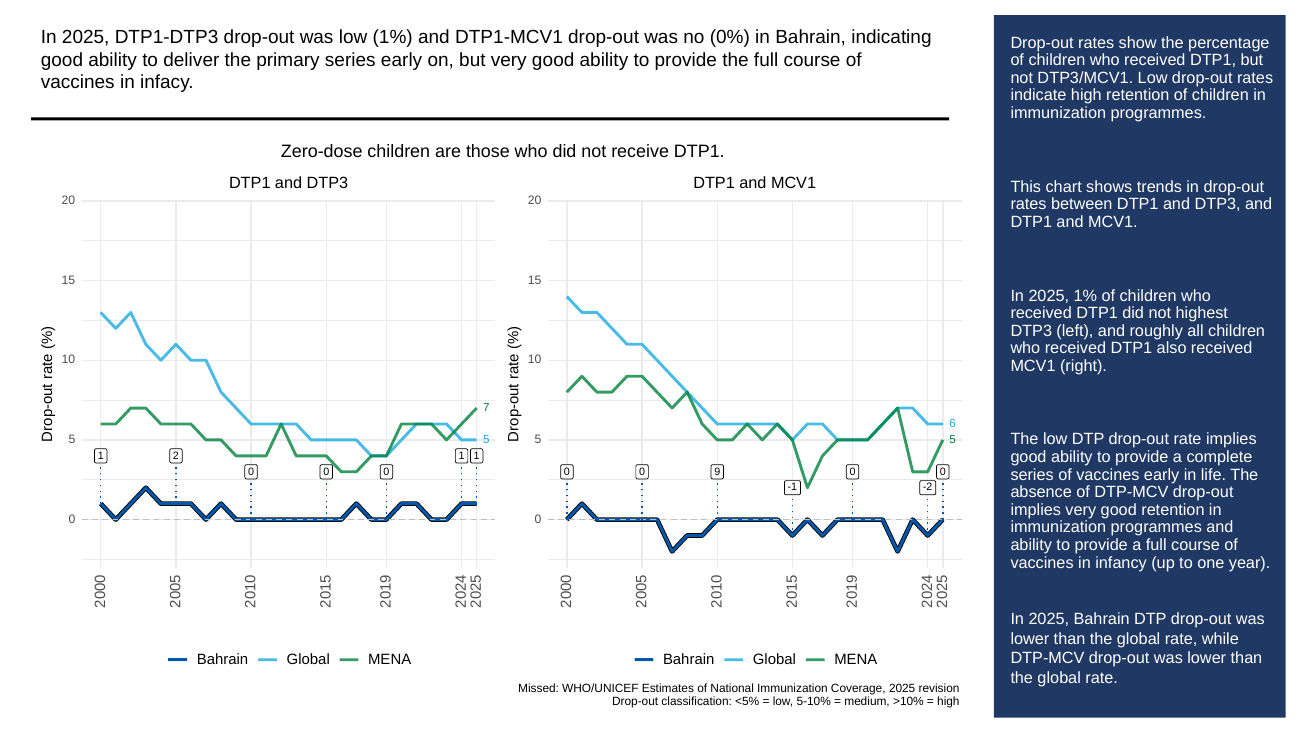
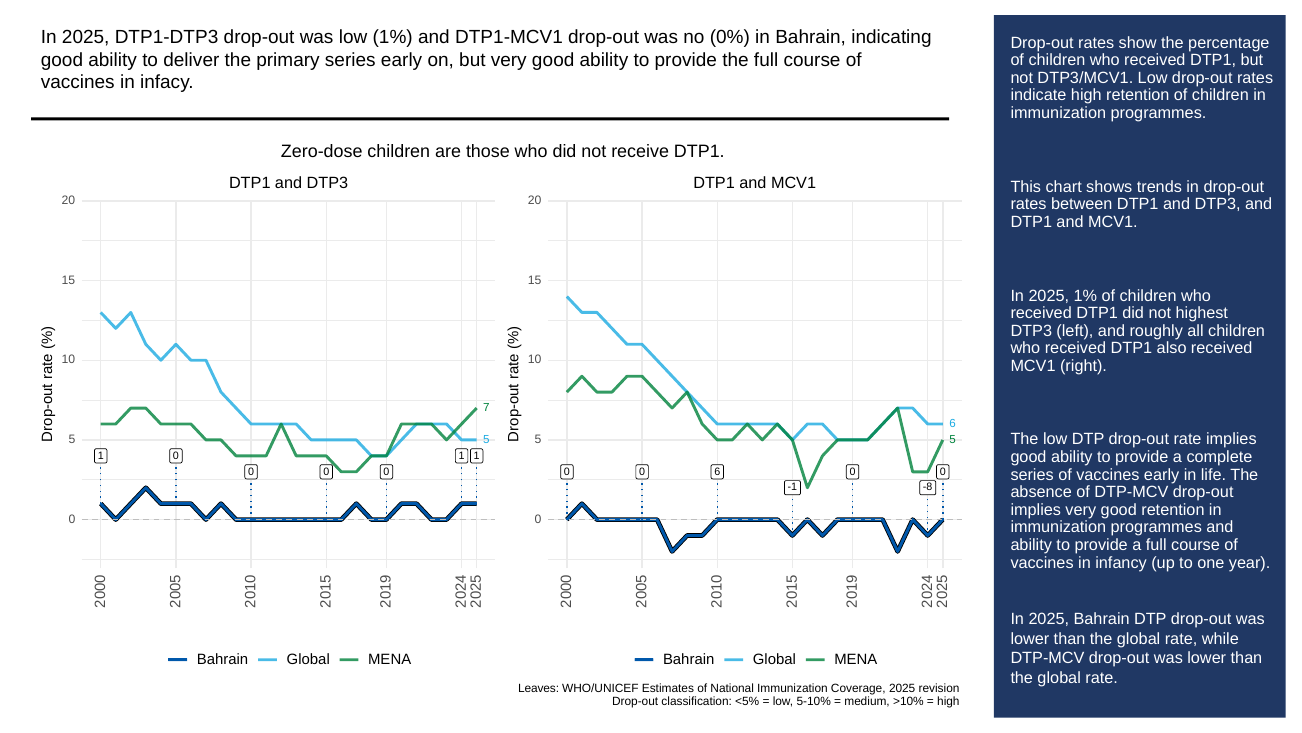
2 at (176, 455): 2 -> 0
0 0 9: 9 -> 6
-2: -2 -> -8
Missed: Missed -> Leaves
